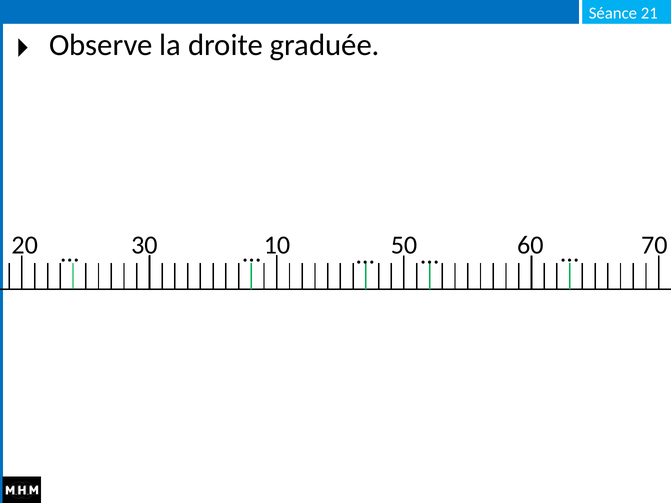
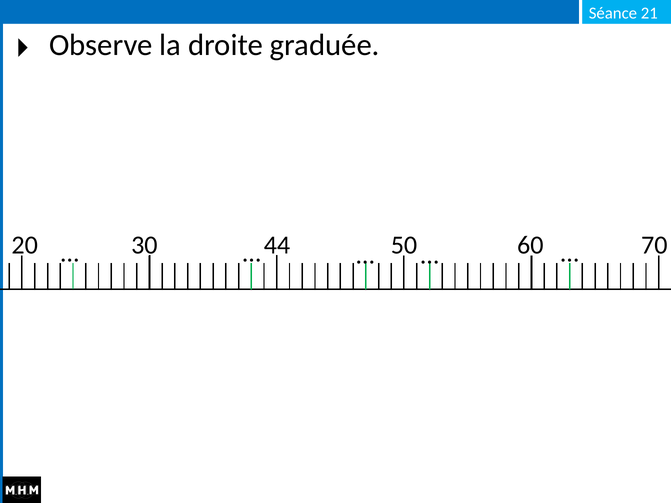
10: 10 -> 44
